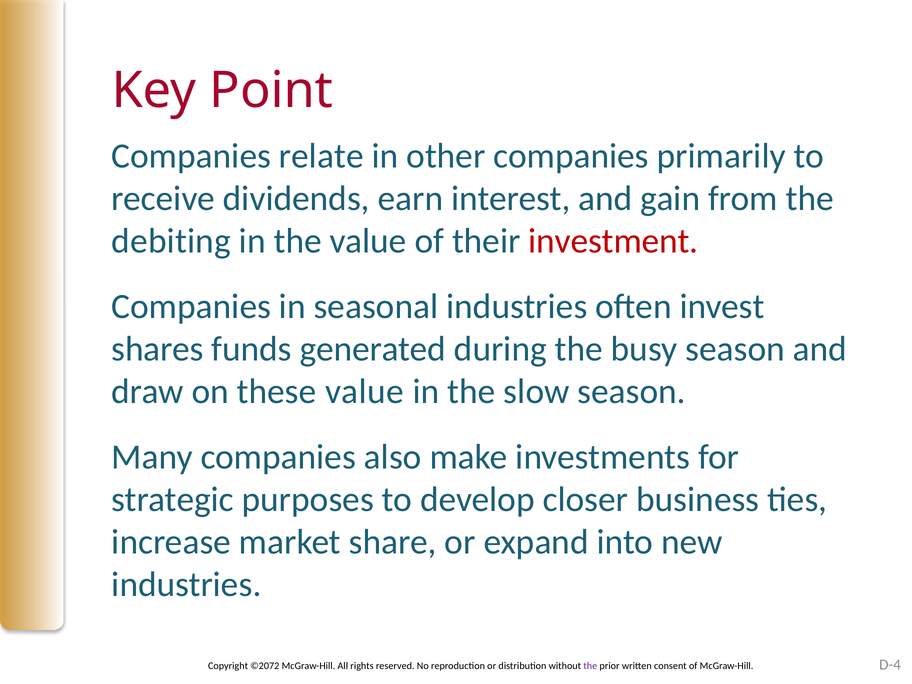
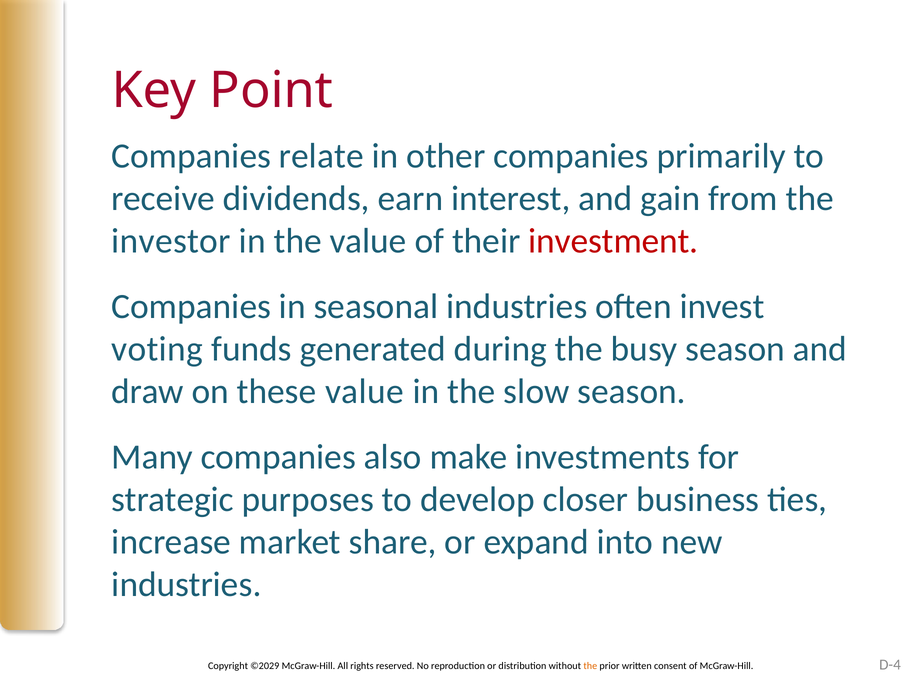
debiting: debiting -> investor
shares: shares -> voting
©2072: ©2072 -> ©2029
the at (590, 666) colour: purple -> orange
